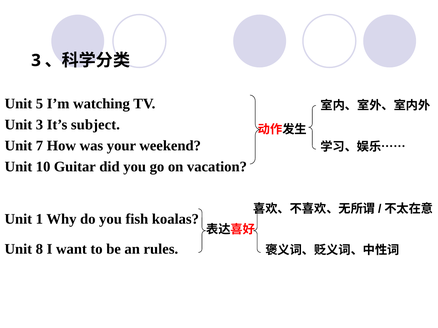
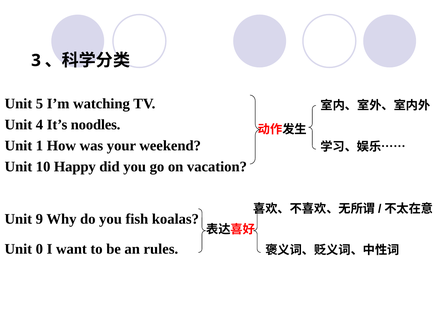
Unit 3: 3 -> 4
subject: subject -> noodles
7: 7 -> 1
Guitar: Guitar -> Happy
1: 1 -> 9
8: 8 -> 0
